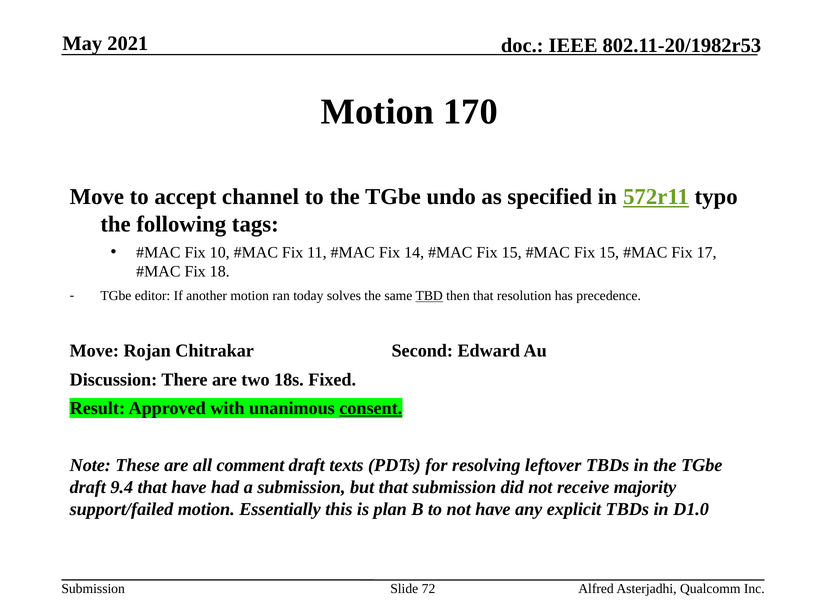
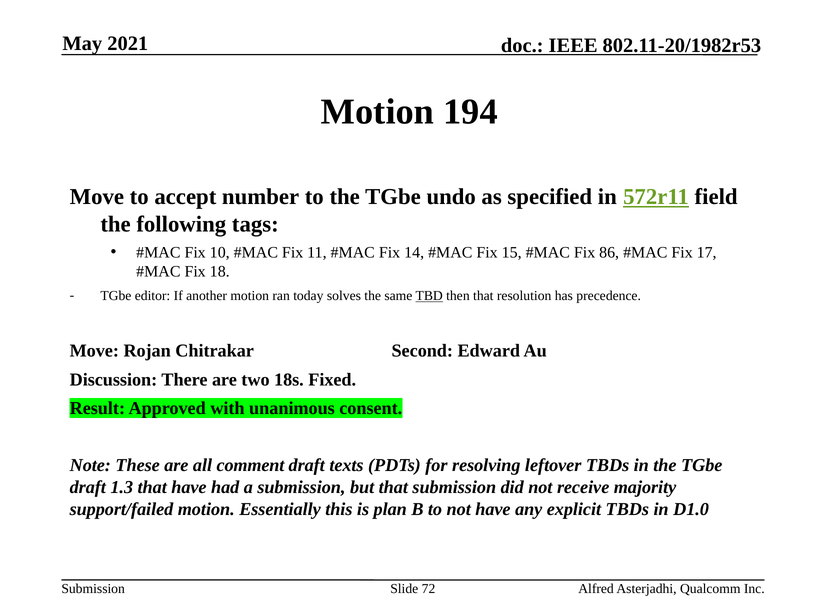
170: 170 -> 194
channel: channel -> number
typo: typo -> field
15 at (609, 253): 15 -> 86
consent underline: present -> none
9.4: 9.4 -> 1.3
